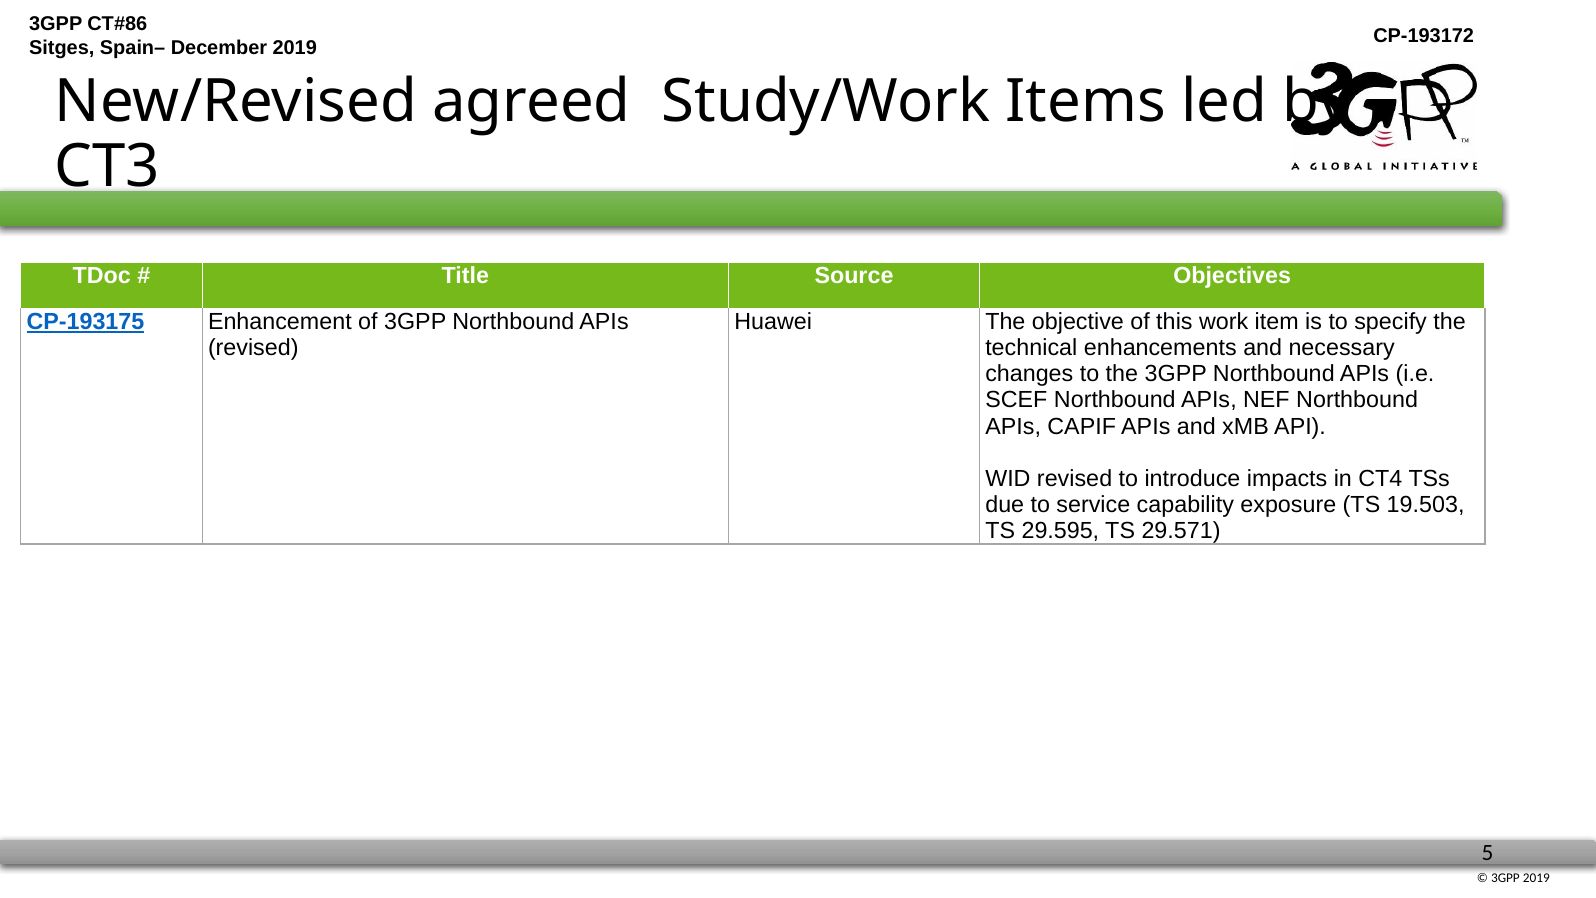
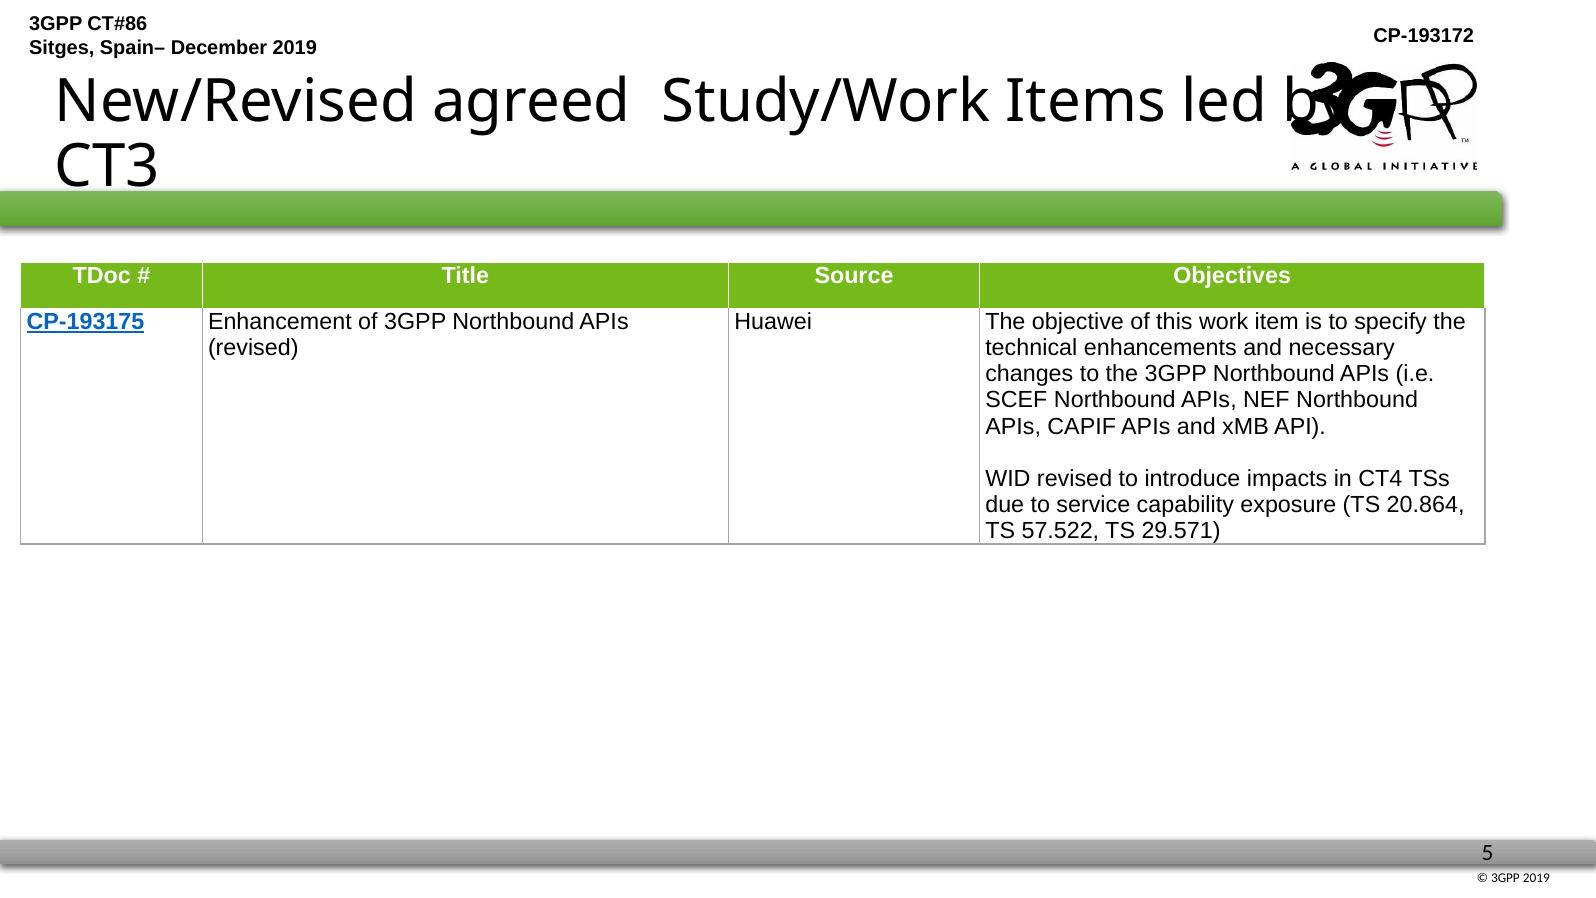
19.503: 19.503 -> 20.864
29.595: 29.595 -> 57.522
